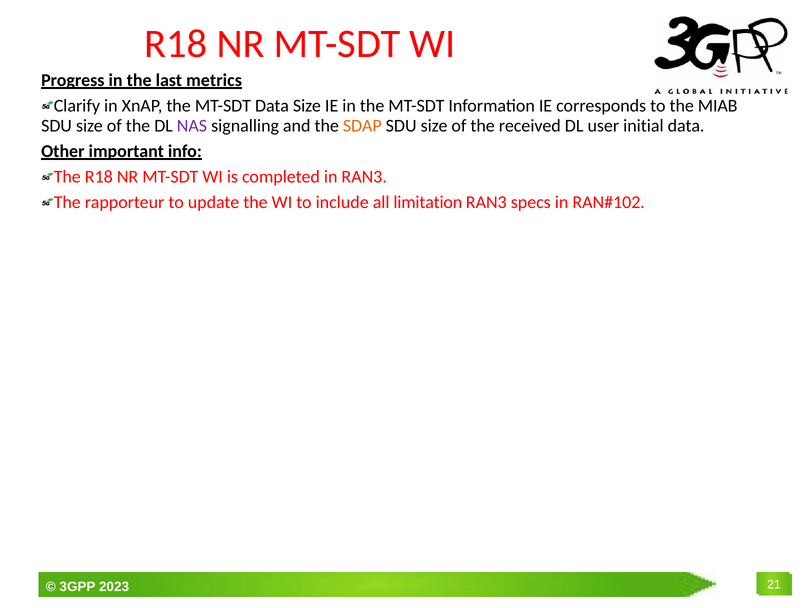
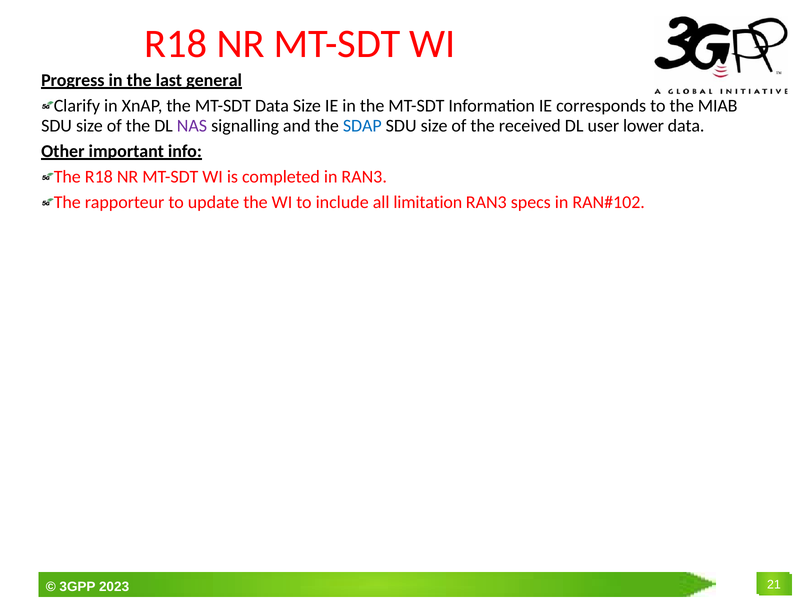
metrics: metrics -> general
SDAP colour: orange -> blue
initial: initial -> lower
